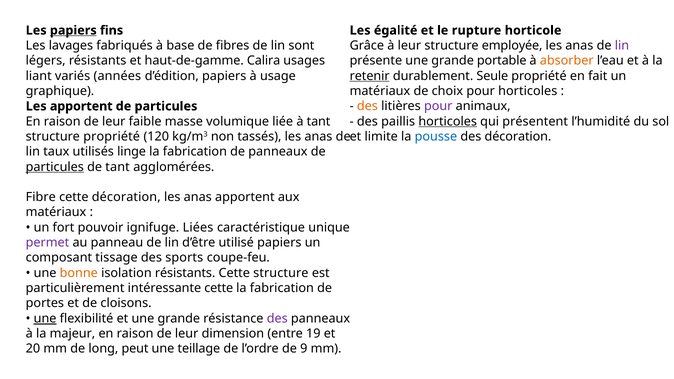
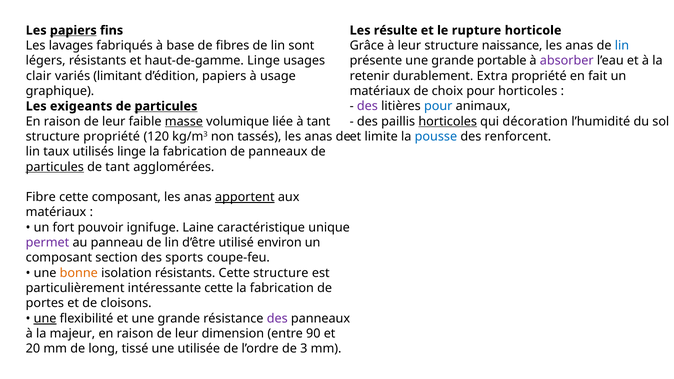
égalité: égalité -> résulte
employée: employée -> naissance
lin at (622, 46) colour: purple -> blue
haut-de-gamme Calira: Calira -> Linge
absorber colour: orange -> purple
liant: liant -> clair
années: années -> limitant
retenir underline: present -> none
Seule: Seule -> Extra
des at (367, 106) colour: orange -> purple
pour at (438, 106) colour: purple -> blue
Les apportent: apportent -> exigeants
particules at (166, 106) underline: none -> present
masse underline: none -> present
présentent: présentent -> décoration
des décoration: décoration -> renforcent
cette décoration: décoration -> composant
apportent at (245, 197) underline: none -> present
Liées: Liées -> Laine
utilisé papiers: papiers -> environ
tissage: tissage -> section
19: 19 -> 90
peut: peut -> tissé
teillage: teillage -> utilisée
9: 9 -> 3
